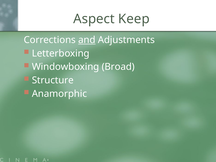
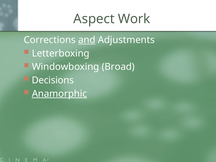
Keep: Keep -> Work
Structure: Structure -> Decisions
Anamorphic underline: none -> present
